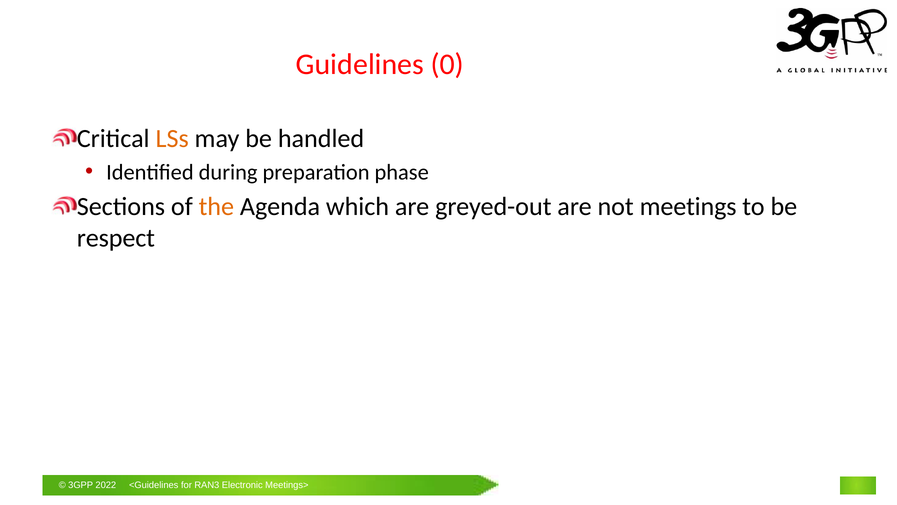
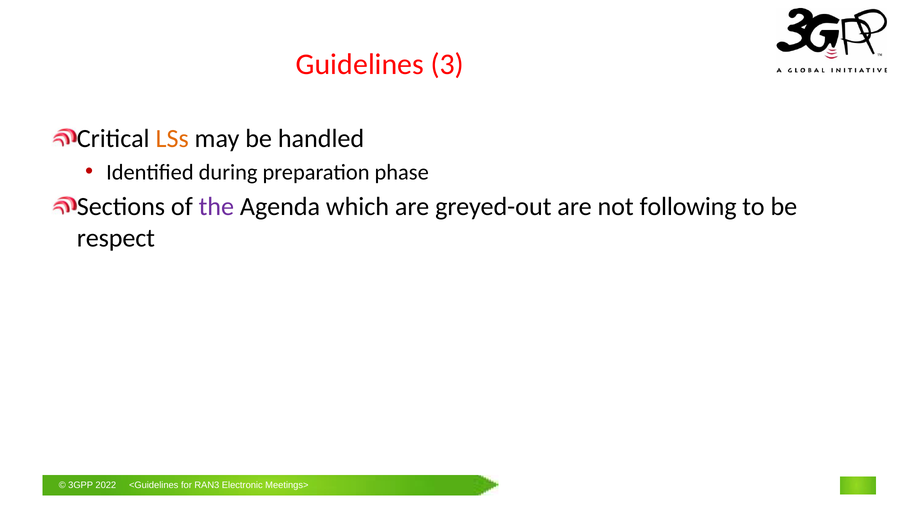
0: 0 -> 3
the colour: orange -> purple
meetings: meetings -> following
